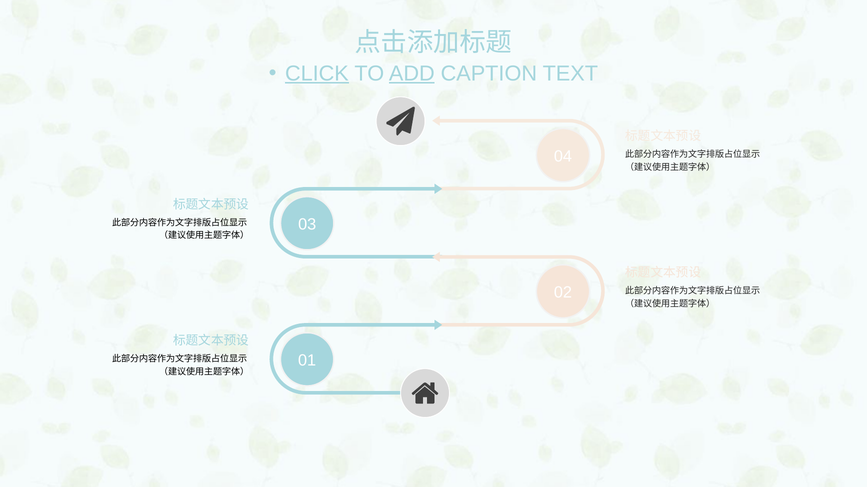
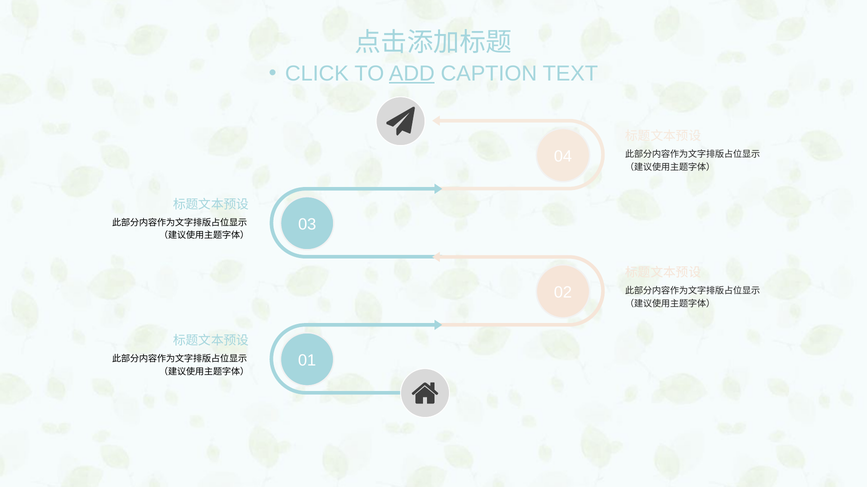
CLICK underline: present -> none
